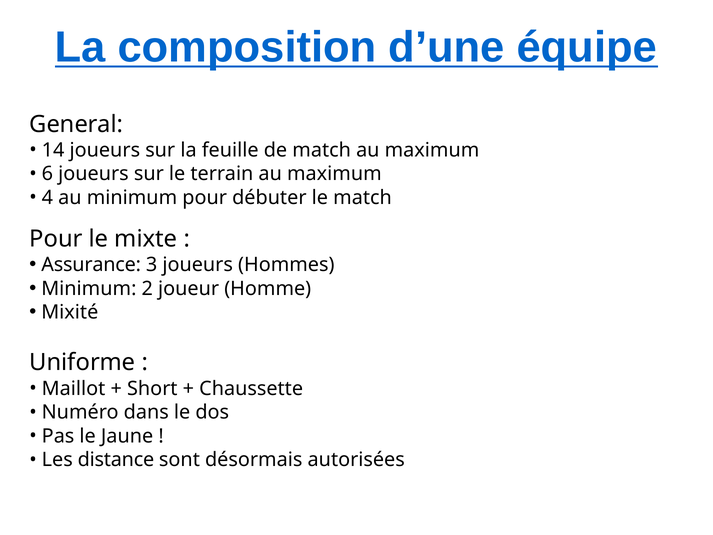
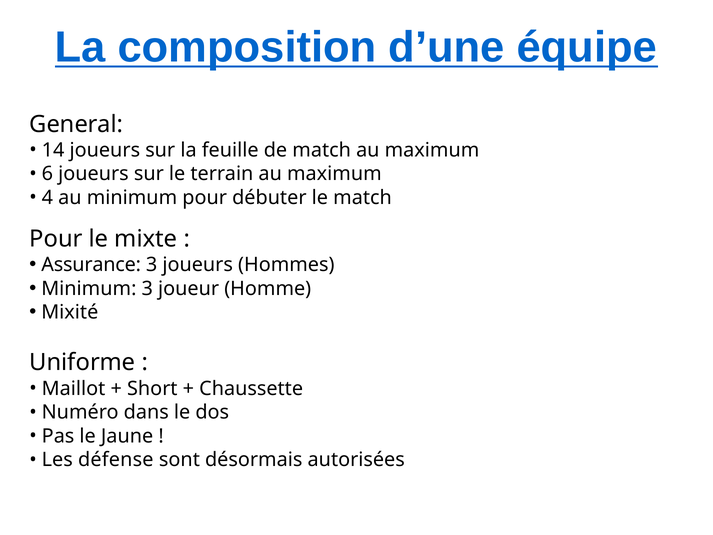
Minimum 2: 2 -> 3
distance: distance -> défense
